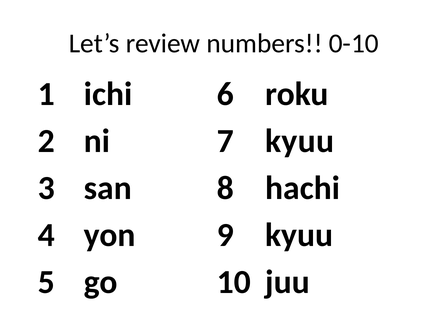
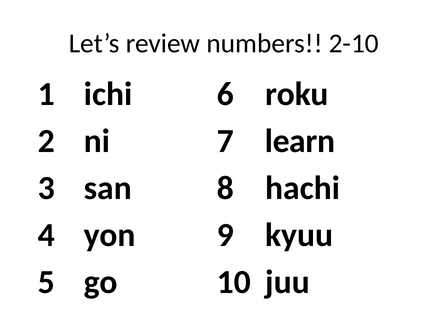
0-10: 0-10 -> 2-10
kyuu at (300, 141): kyuu -> learn
